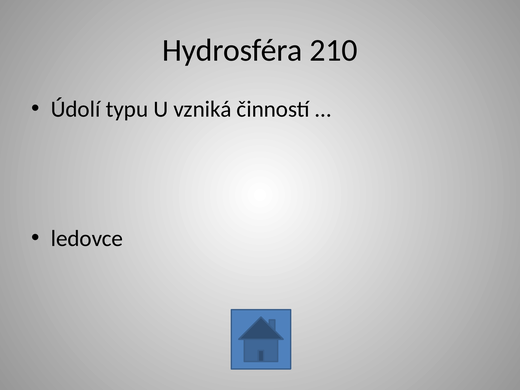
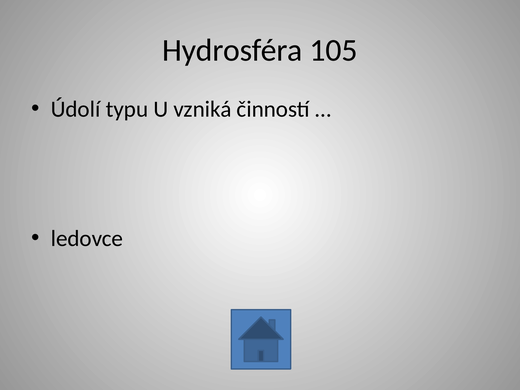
210: 210 -> 105
